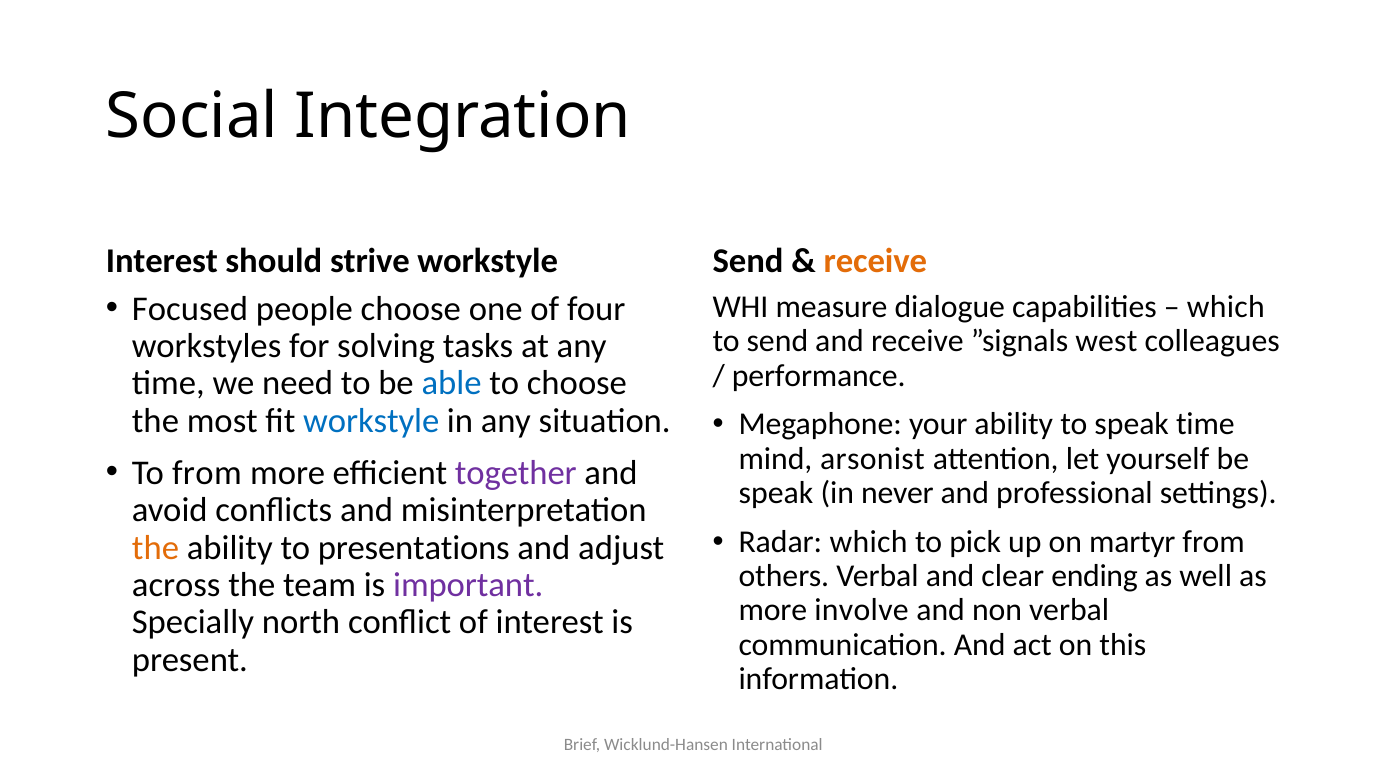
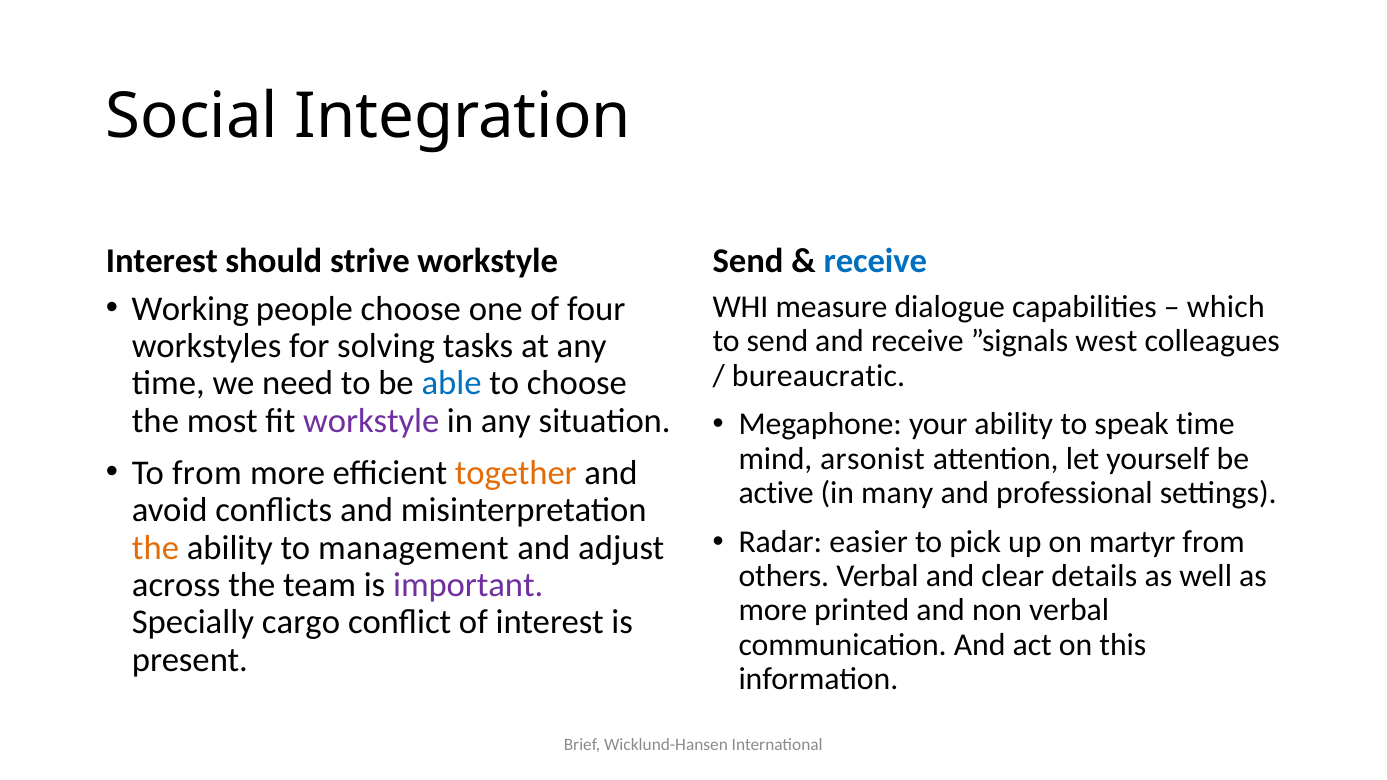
receive at (875, 261) colour: orange -> blue
Focused: Focused -> Working
performance: performance -> bureaucratic
workstyle at (371, 421) colour: blue -> purple
together colour: purple -> orange
speak at (776, 493): speak -> active
never: never -> many
Radar which: which -> easier
presentations: presentations -> management
ending: ending -> details
involve: involve -> printed
north: north -> cargo
